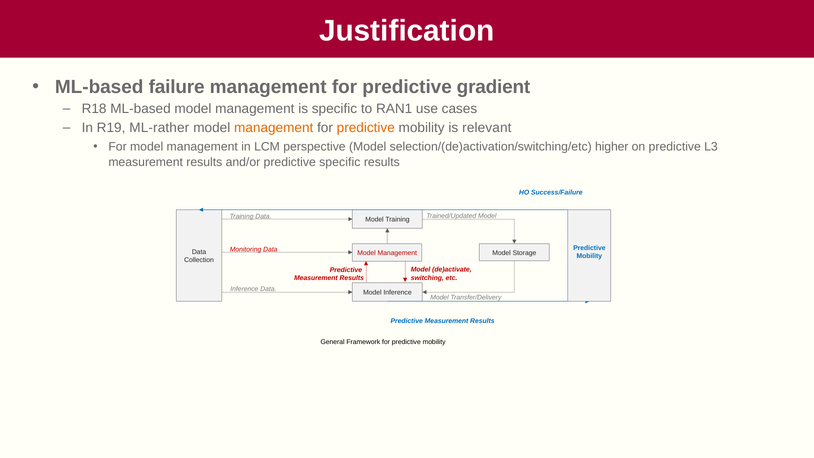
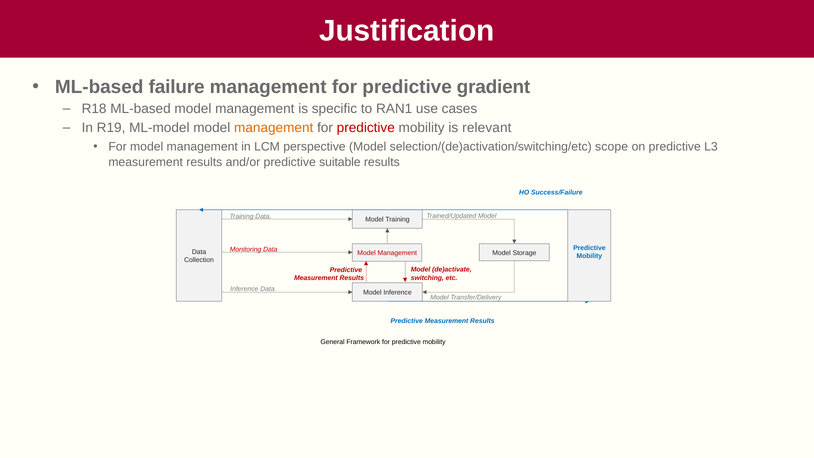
ML-rather: ML-rather -> ML-model
predictive at (366, 128) colour: orange -> red
higher: higher -> scope
predictive specific: specific -> suitable
